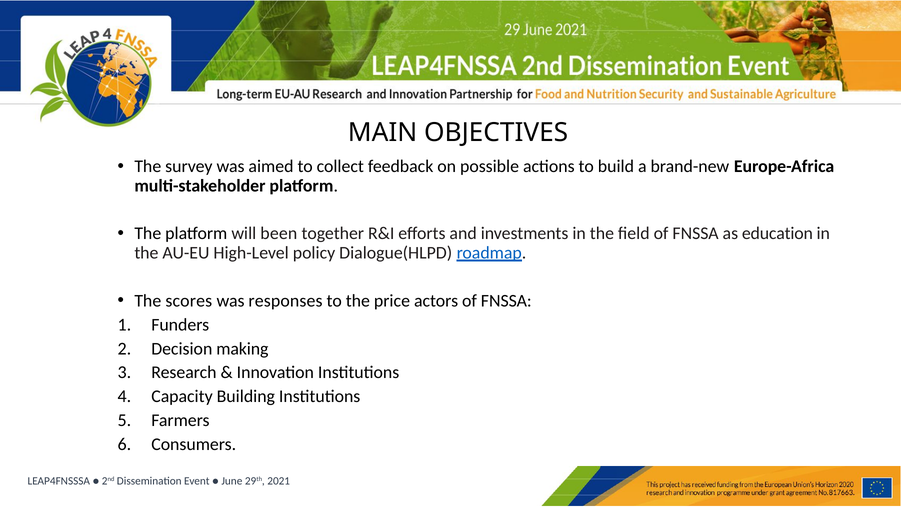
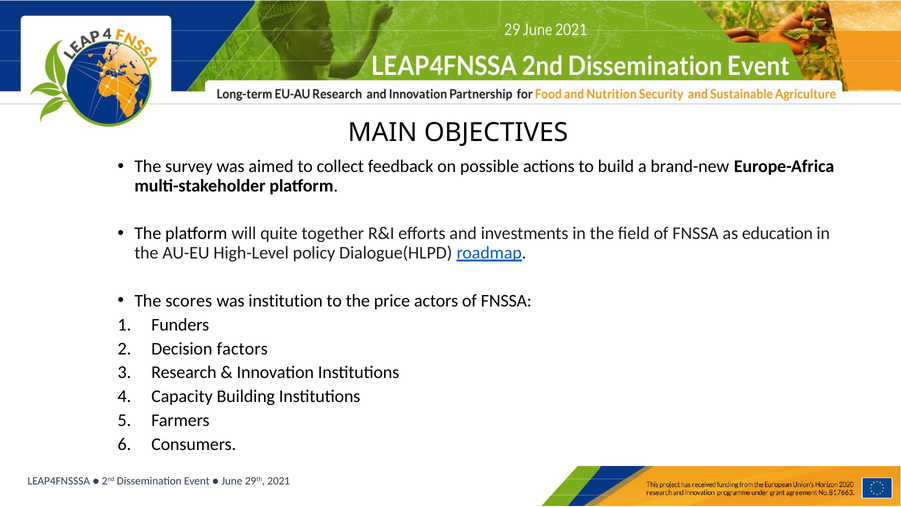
been: been -> quite
responses: responses -> institution
making: making -> factors
